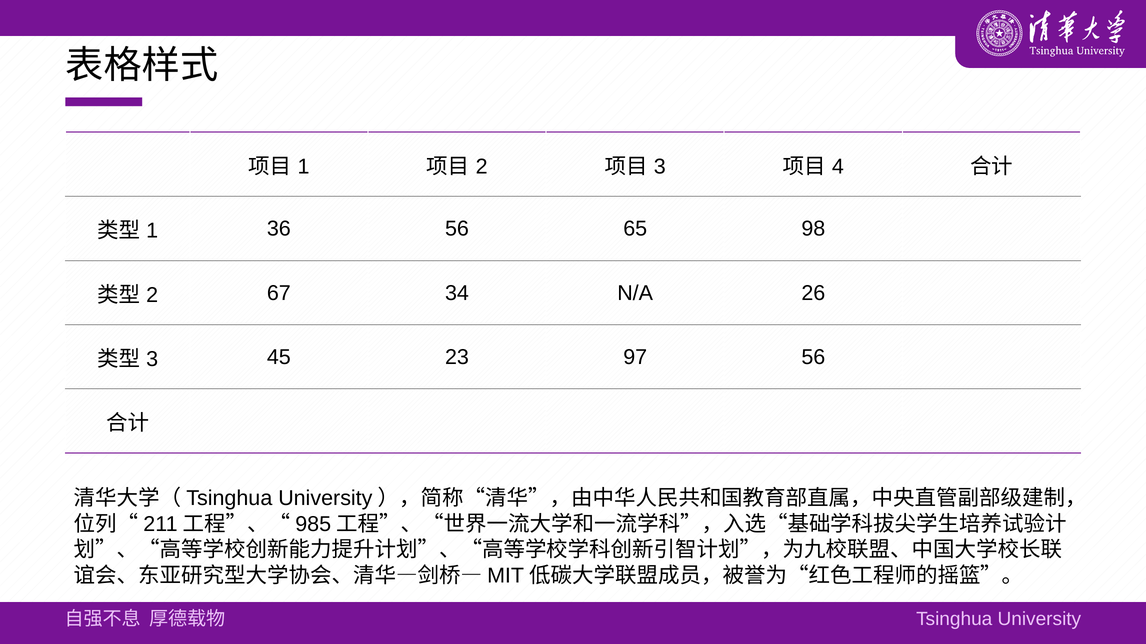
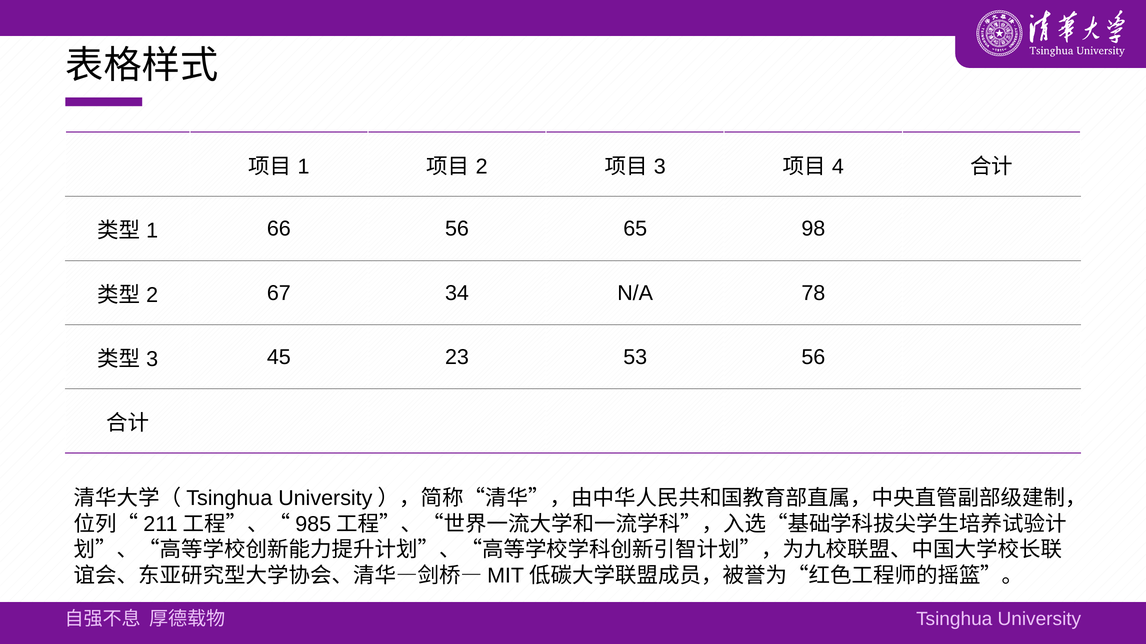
36: 36 -> 66
26: 26 -> 78
97: 97 -> 53
